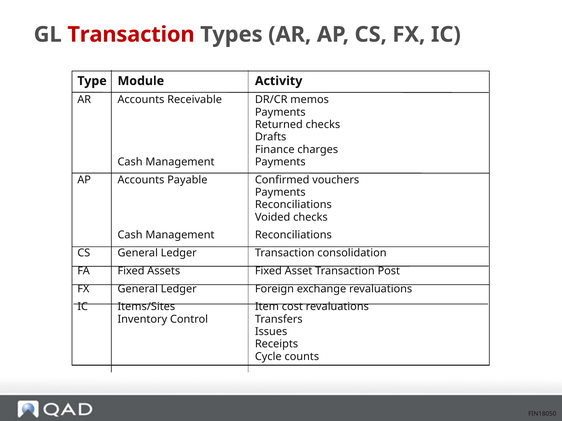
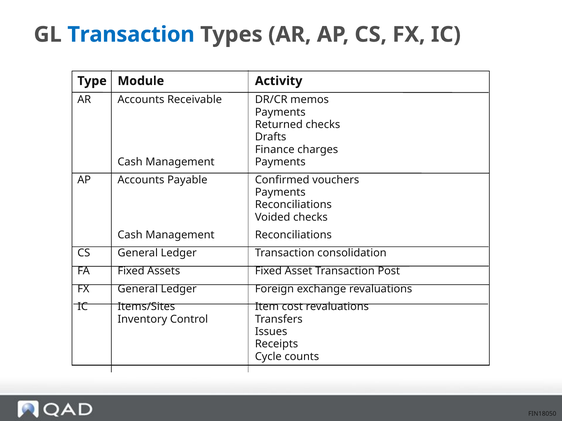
Transaction at (131, 35) colour: red -> blue
